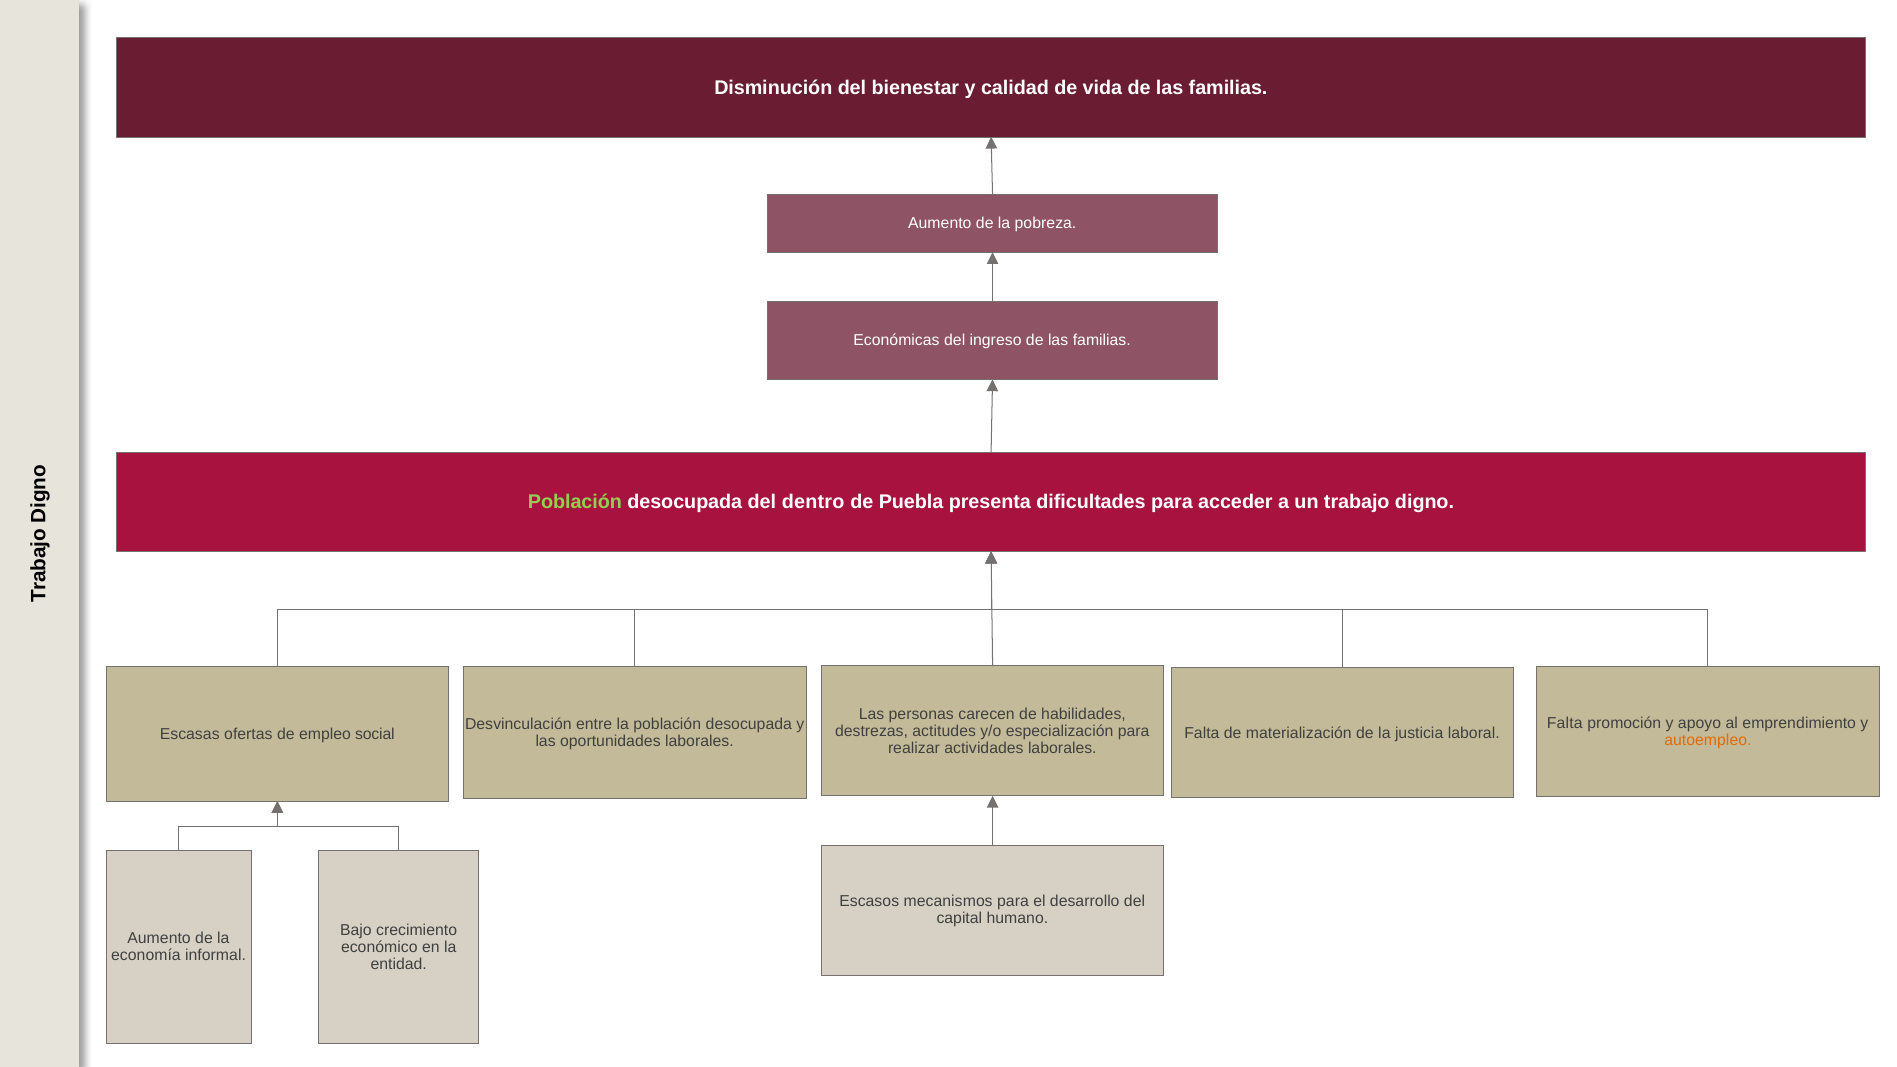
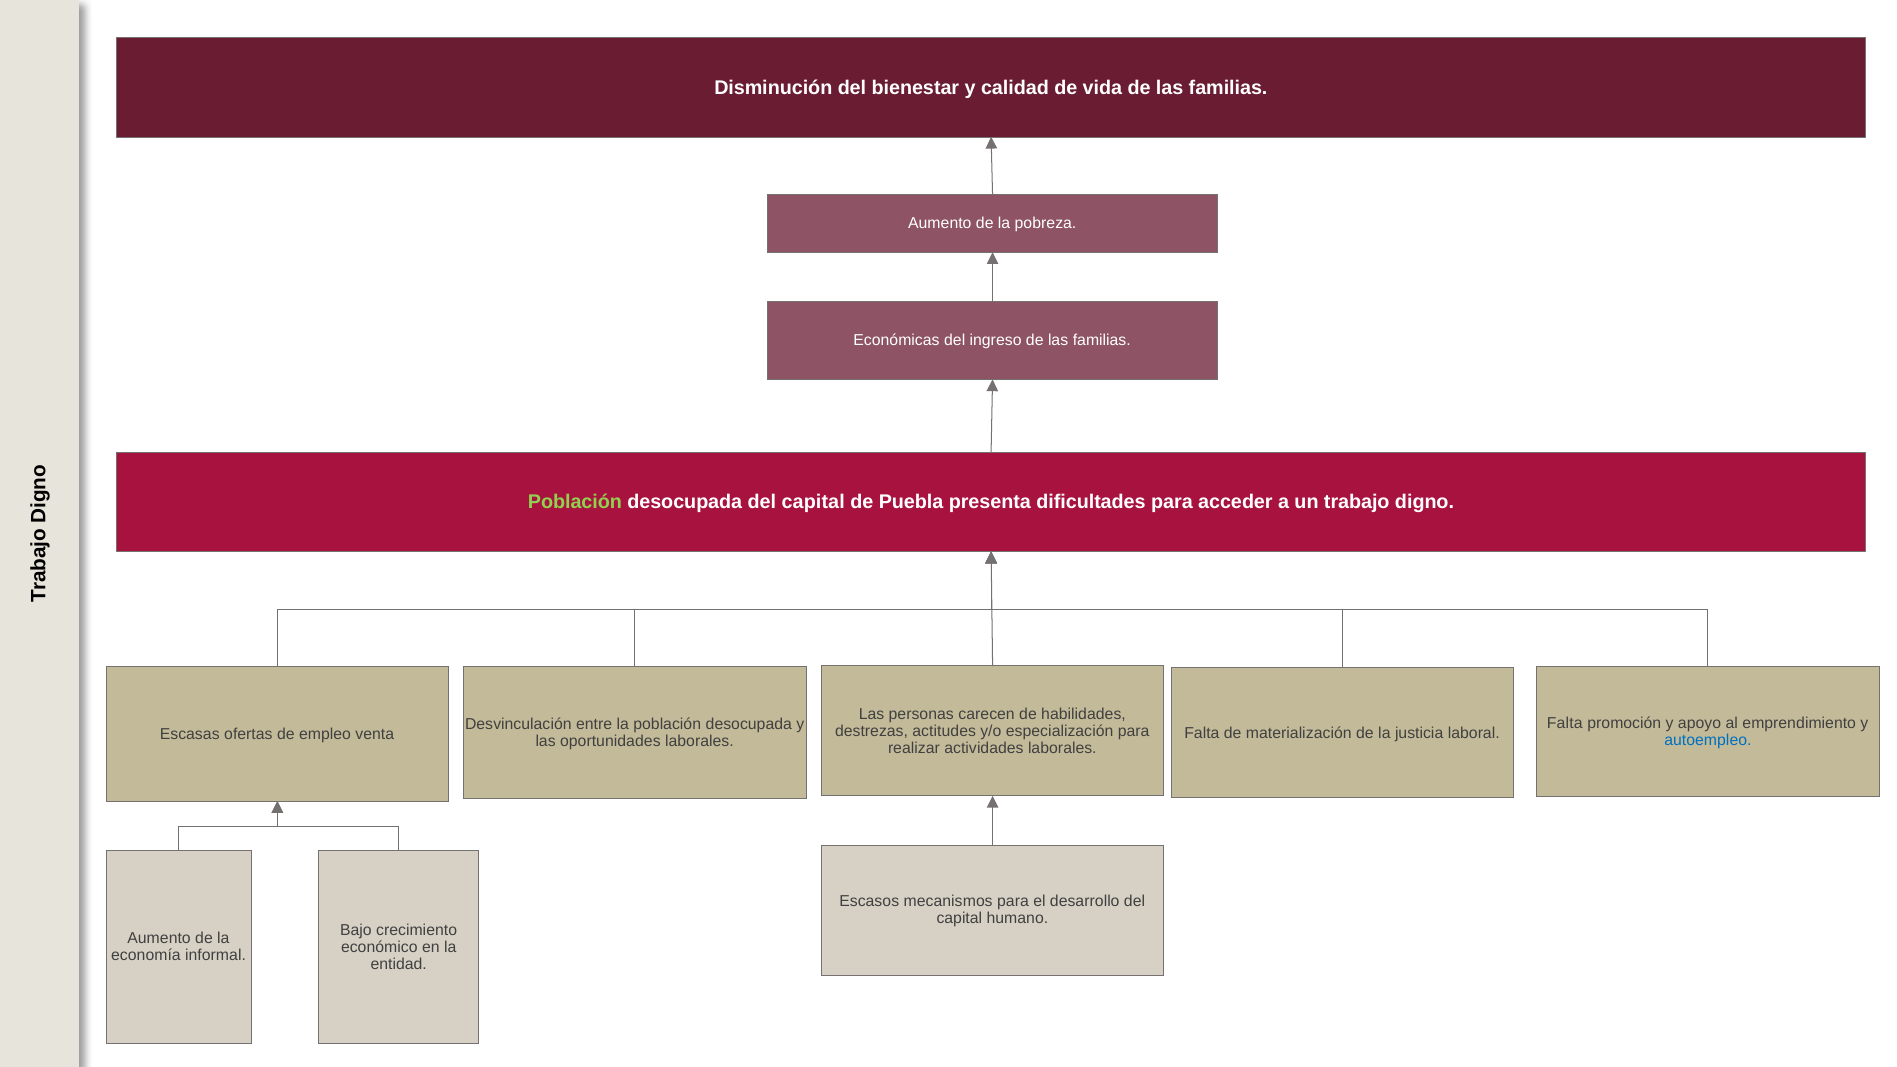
desocupada del dentro: dentro -> capital
social: social -> venta
autoempleo colour: orange -> blue
